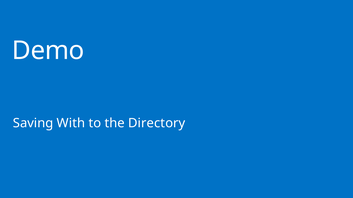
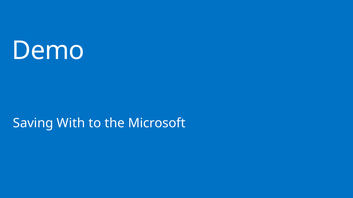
Directory: Directory -> Microsoft
